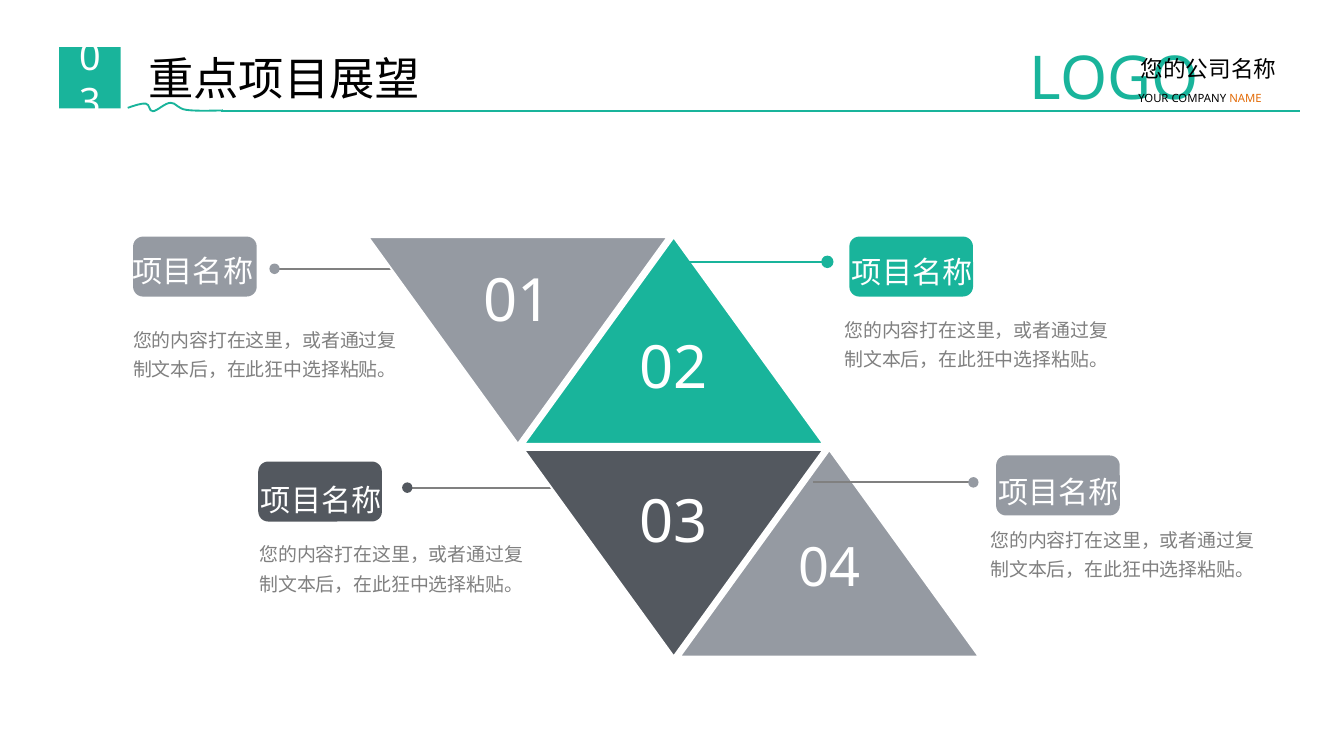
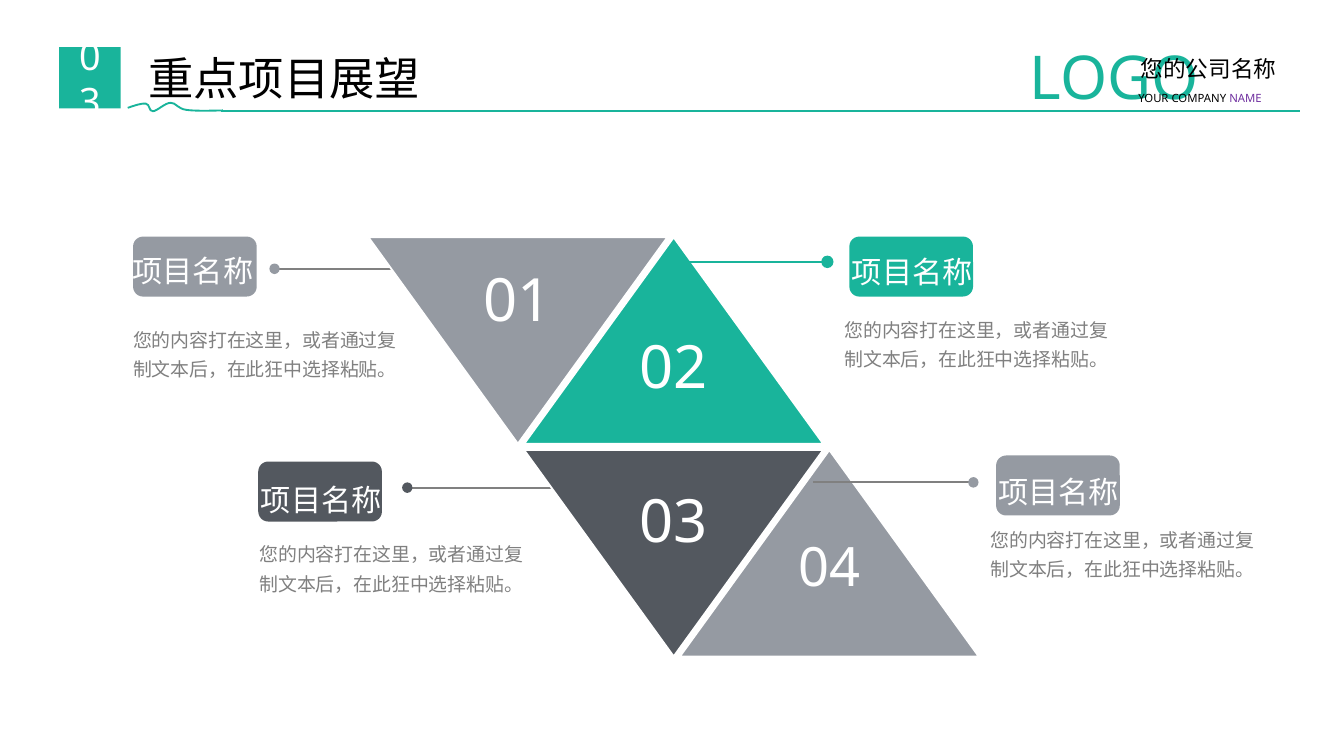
NAME colour: orange -> purple
